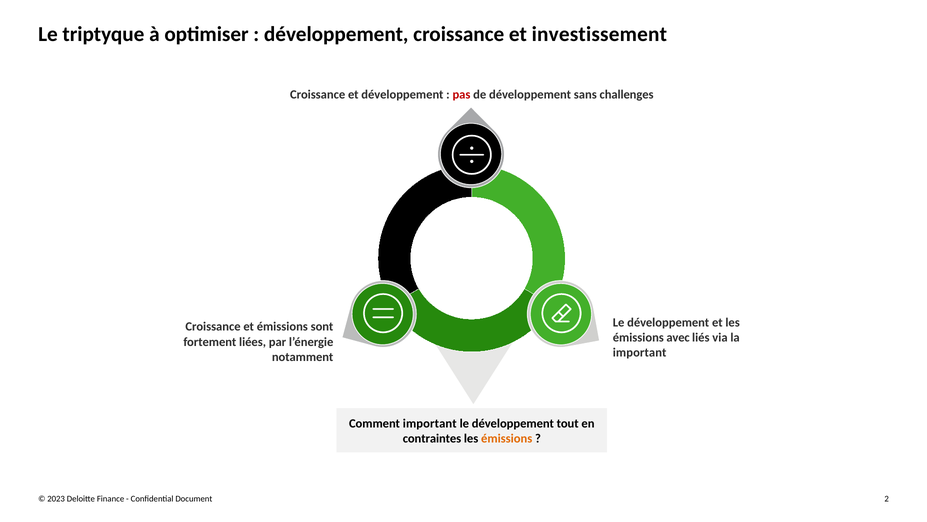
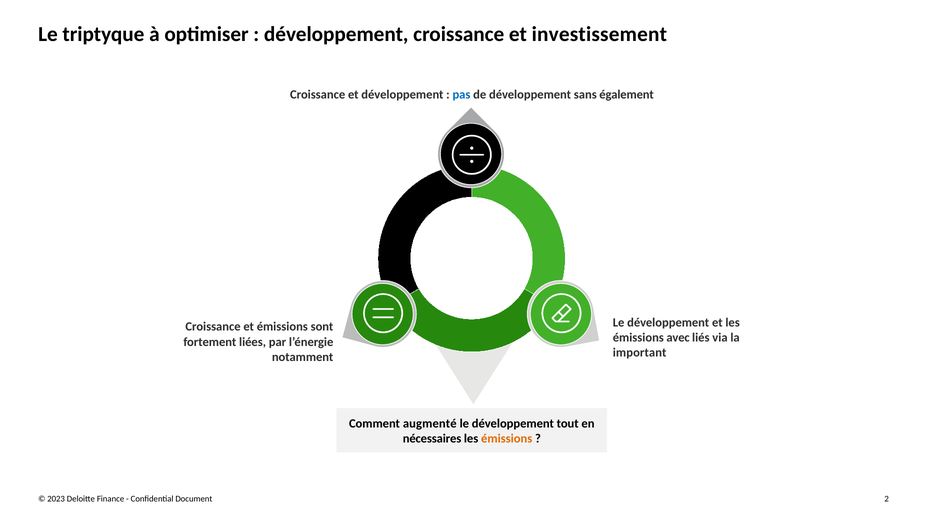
pas colour: red -> blue
challenges: challenges -> également
Comment important: important -> augmenté
contraintes: contraintes -> nécessaires
